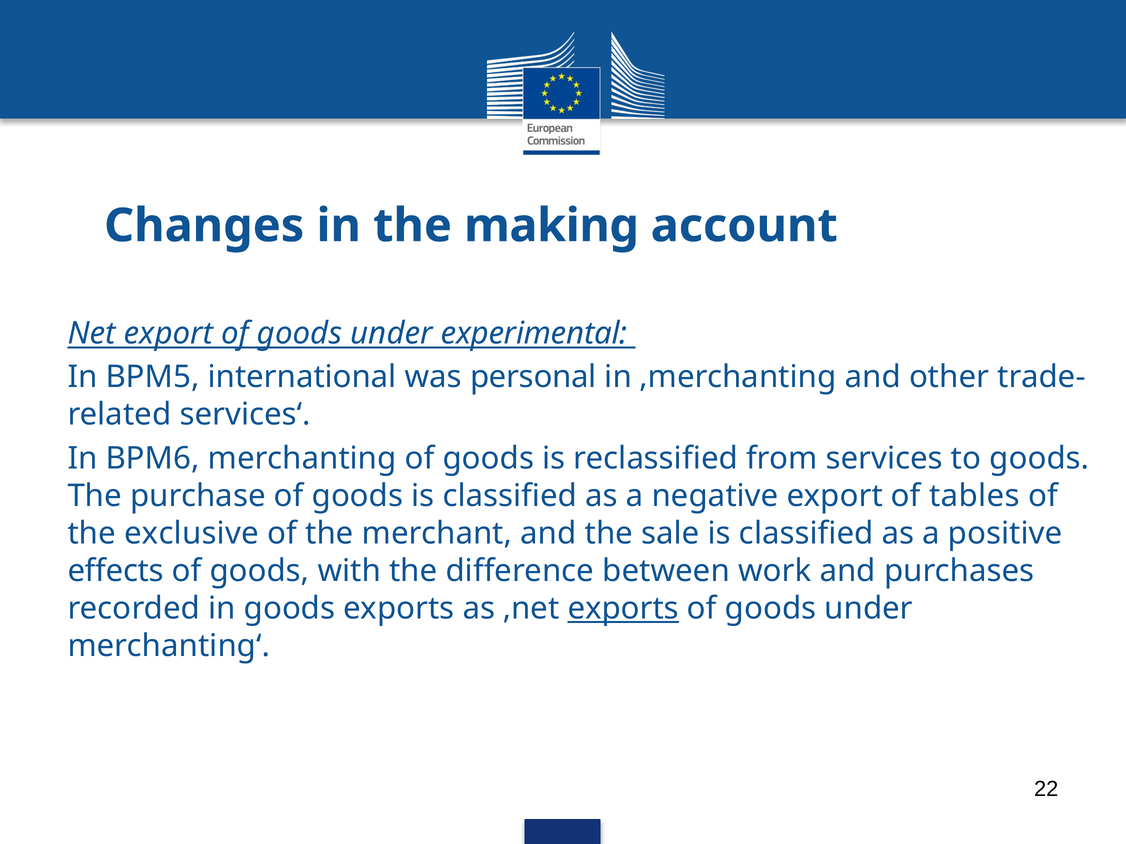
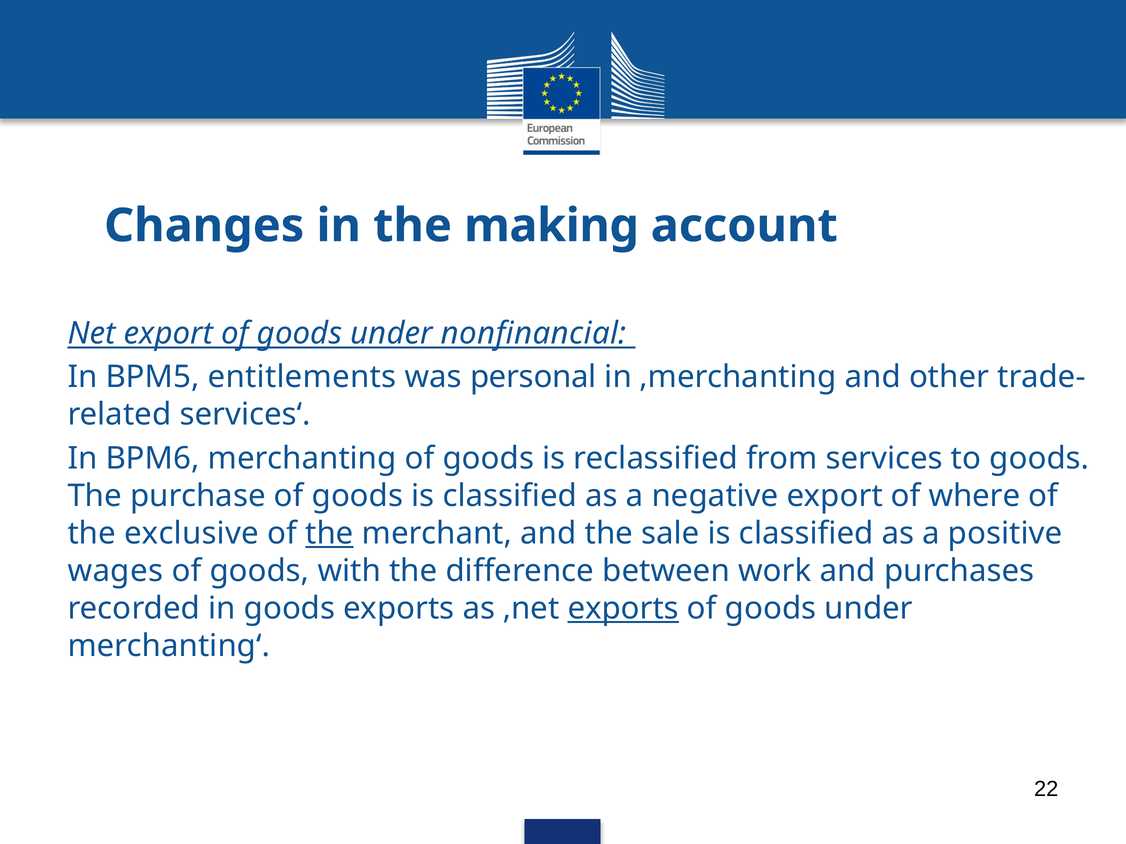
experimental: experimental -> nonfinancial
international: international -> entitlements
tables: tables -> where
the at (329, 534) underline: none -> present
effects: effects -> wages
